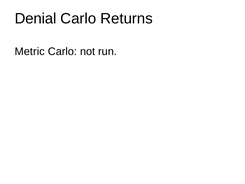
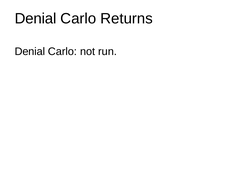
Metric at (30, 51): Metric -> Denial
